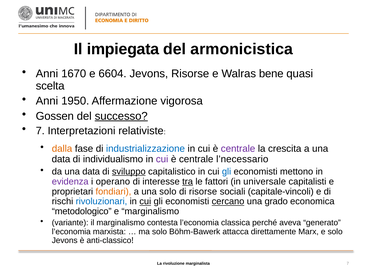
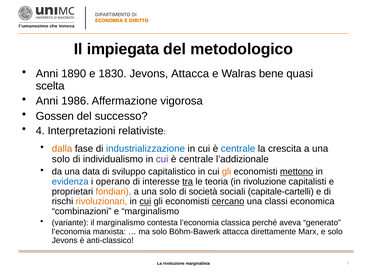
armonicistica: armonicistica -> metodologico
1670: 1670 -> 1890
6604: 6604 -> 1830
Jevons Risorse: Risorse -> Attacca
1950: 1950 -> 1986
successo underline: present -> none
7 at (40, 130): 7 -> 4
centrale at (238, 148) colour: purple -> blue
data at (61, 159): data -> solo
l’necessario: l’necessario -> l’addizionale
sviluppo underline: present -> none
gli at (227, 171) colour: blue -> orange
mettono underline: none -> present
evidenza colour: purple -> blue
fattori: fattori -> teoria
in universale: universale -> rivoluzione
di risorse: risorse -> società
capitale-vincoli: capitale-vincoli -> capitale-cartelli
rivoluzionari colour: blue -> orange
grado: grado -> classi
metodologico: metodologico -> combinazioni
